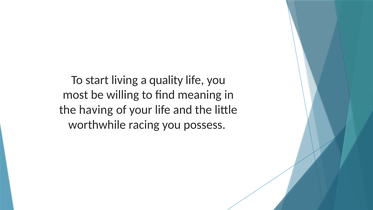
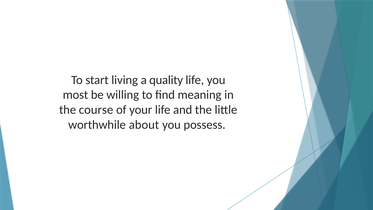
having: having -> course
racing: racing -> about
